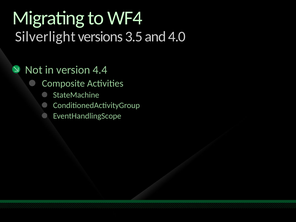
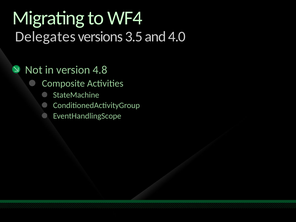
Silverlight: Silverlight -> Delegates
4.4: 4.4 -> 4.8
